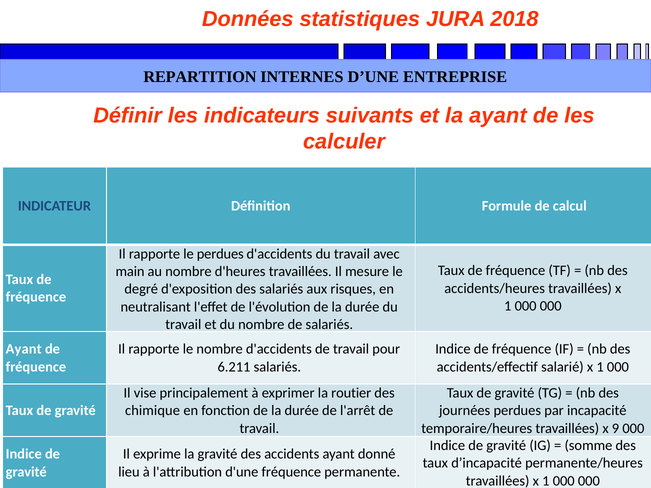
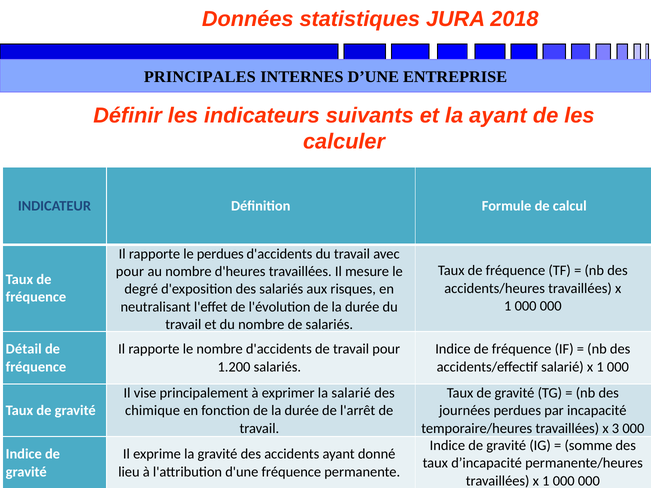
REPARTITION: REPARTITION -> PRINCIPALES
main at (130, 272): main -> pour
Ayant at (24, 349): Ayant -> Détail
6.211: 6.211 -> 1.200
la routier: routier -> salarié
9: 9 -> 3
